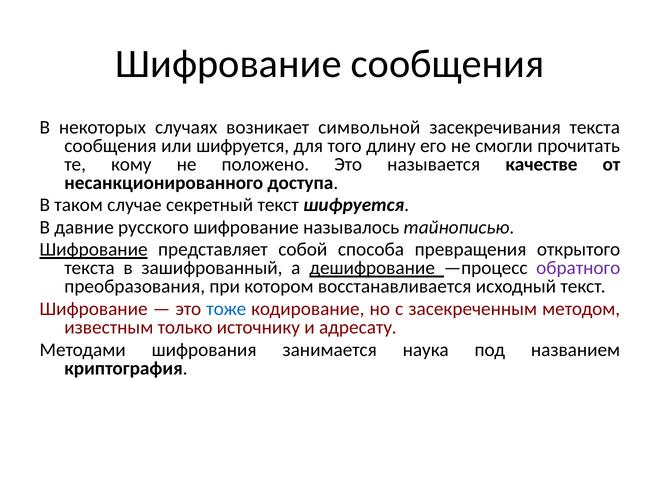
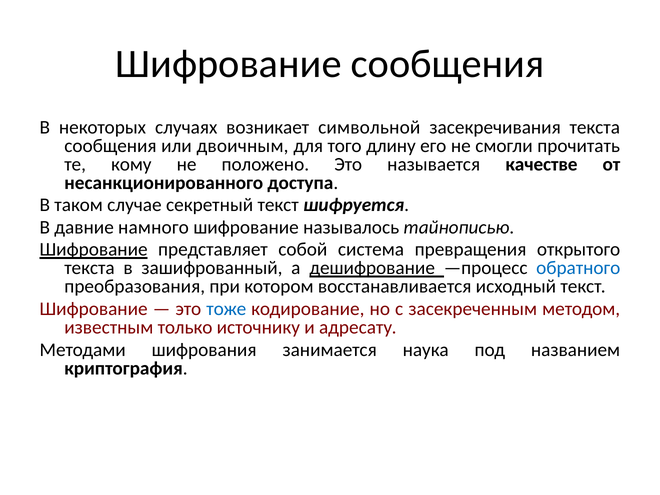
или шифруется: шифруется -> двоичным
русского: русского -> намного
способа: способа -> система
обратного colour: purple -> blue
